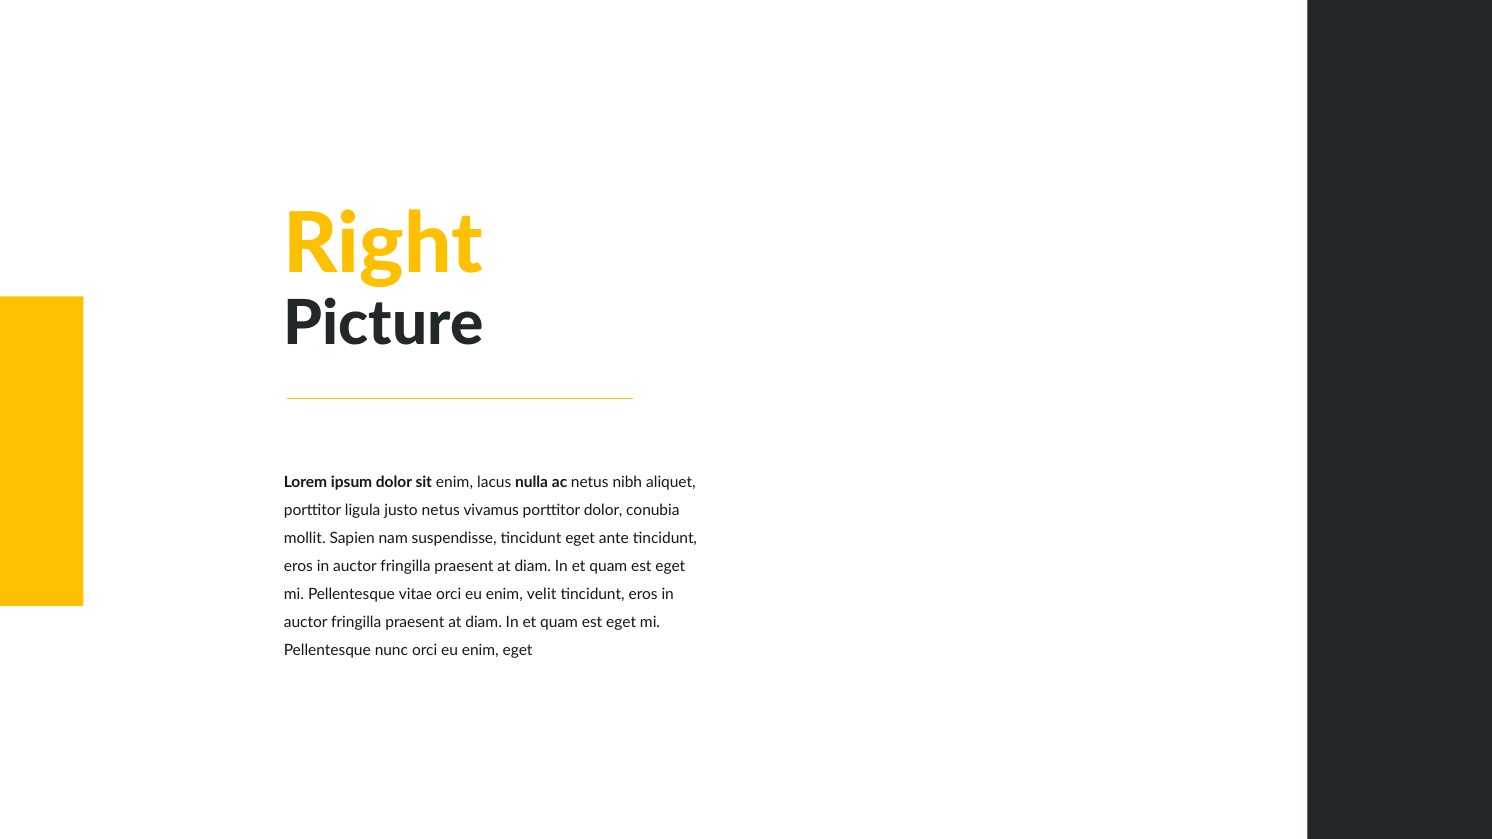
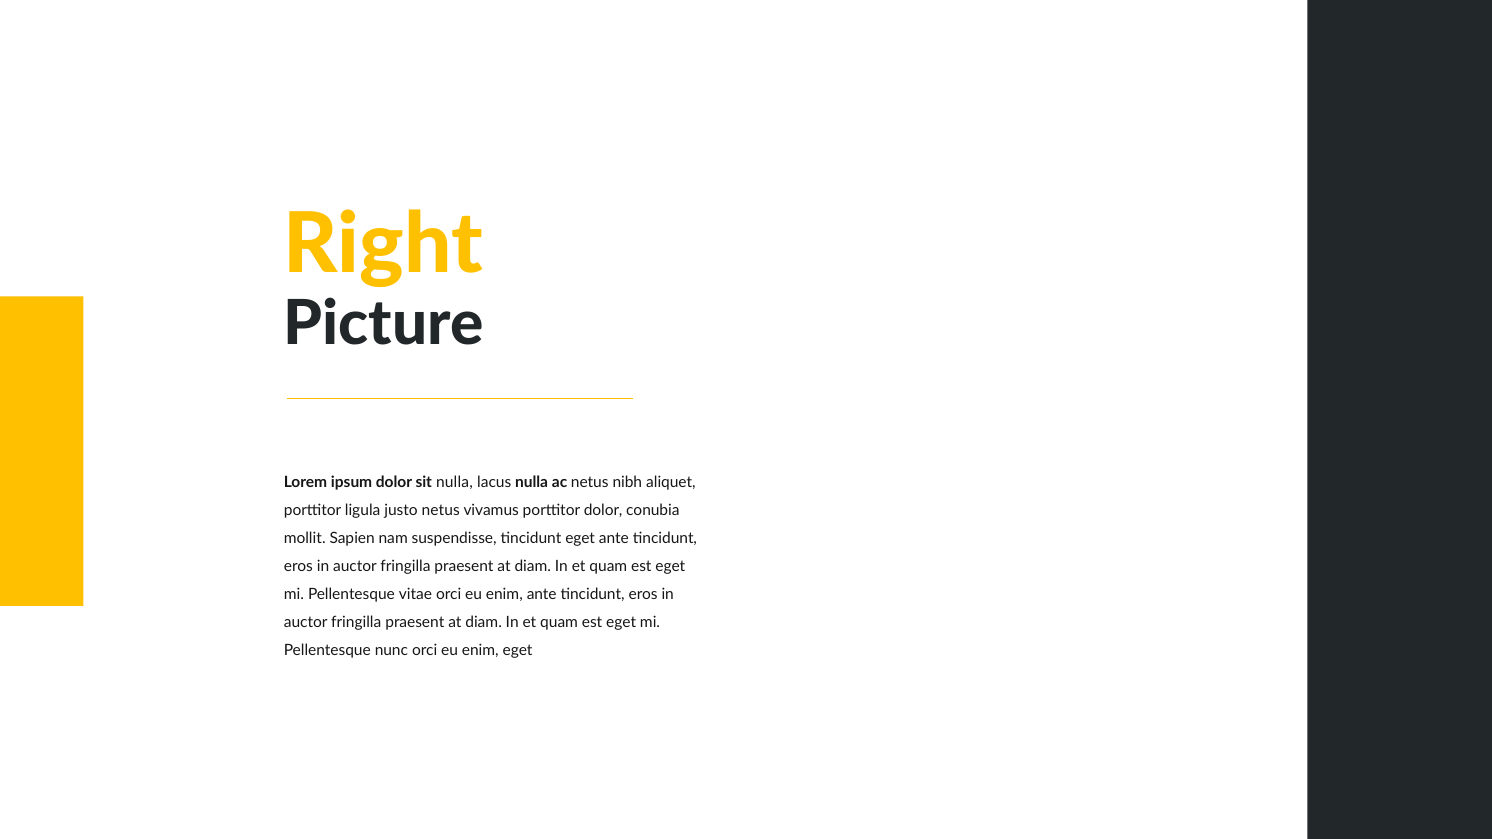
sit enim: enim -> nulla
enim velit: velit -> ante
